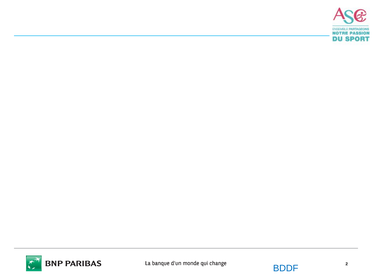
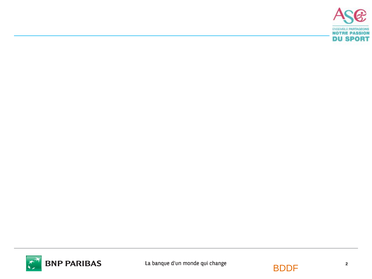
BDDF colour: blue -> orange
